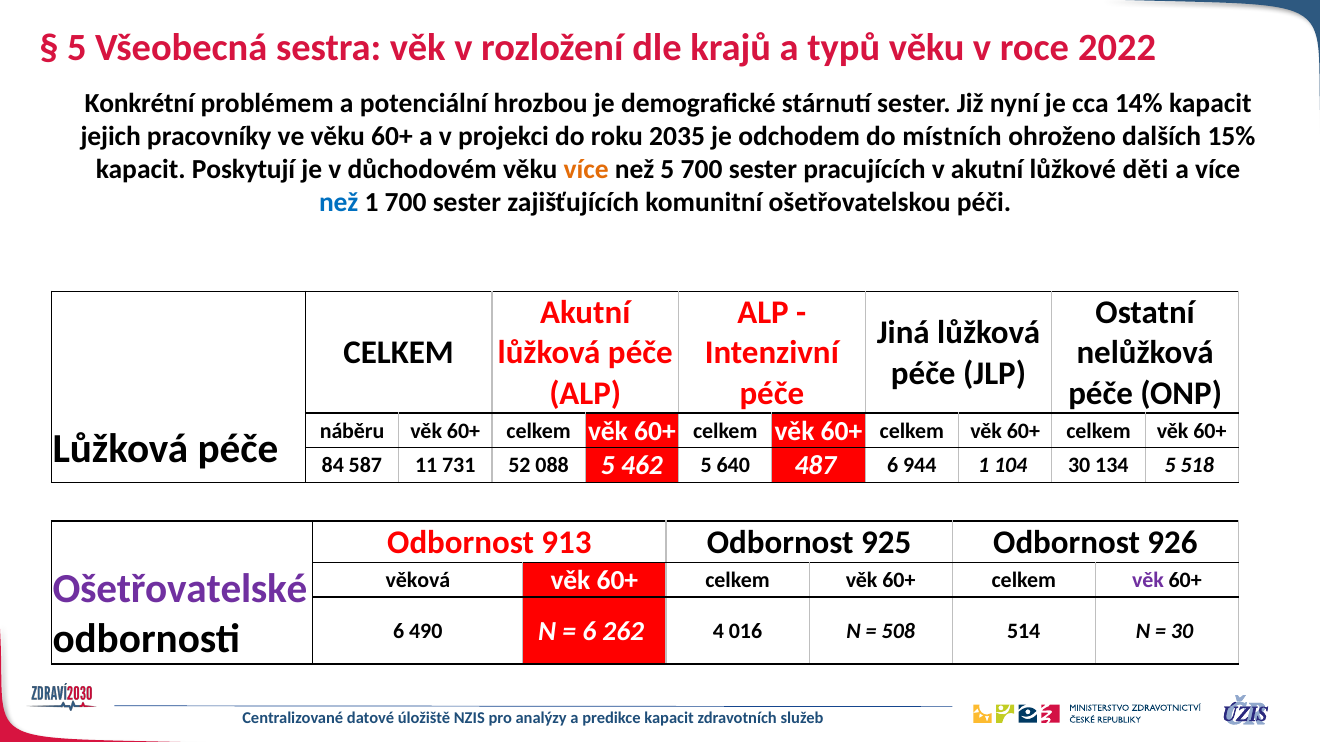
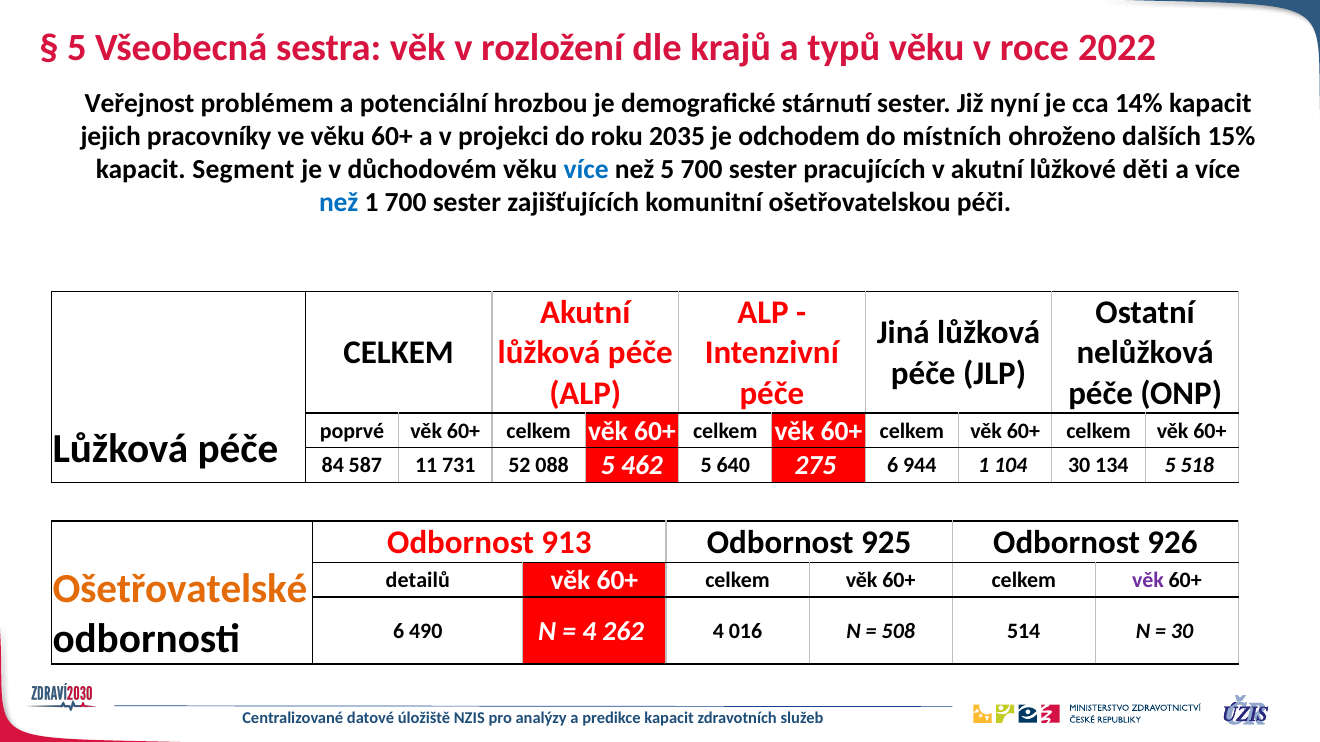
Konkrétní: Konkrétní -> Veřejnost
Poskytují: Poskytují -> Segment
více at (586, 170) colour: orange -> blue
náběru: náběru -> poprvé
487: 487 -> 275
věková: věková -> detailů
Ošetřovatelské colour: purple -> orange
6 at (589, 632): 6 -> 4
